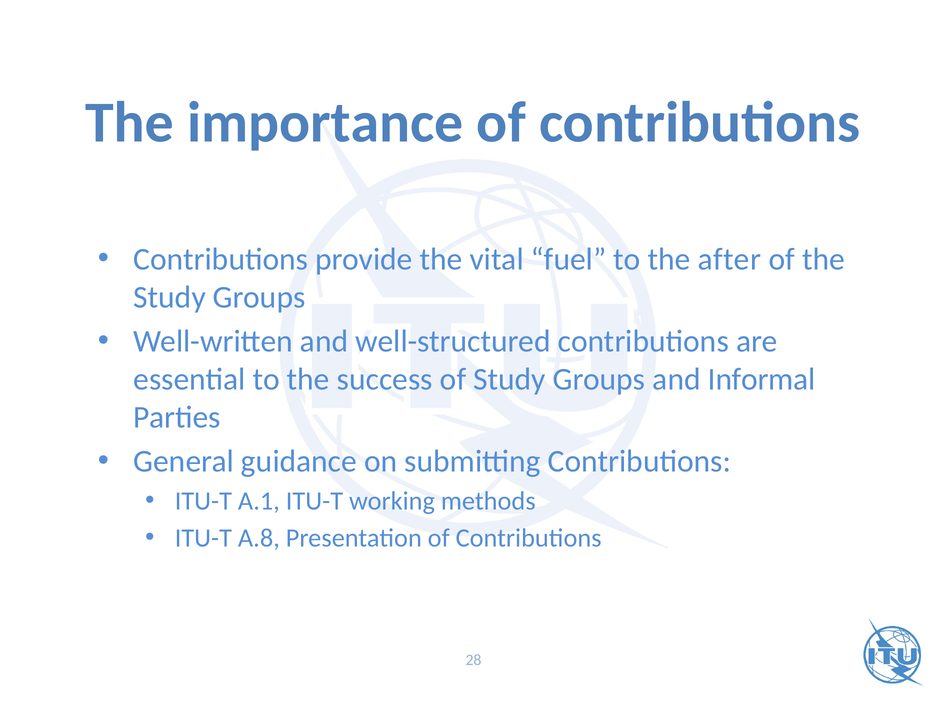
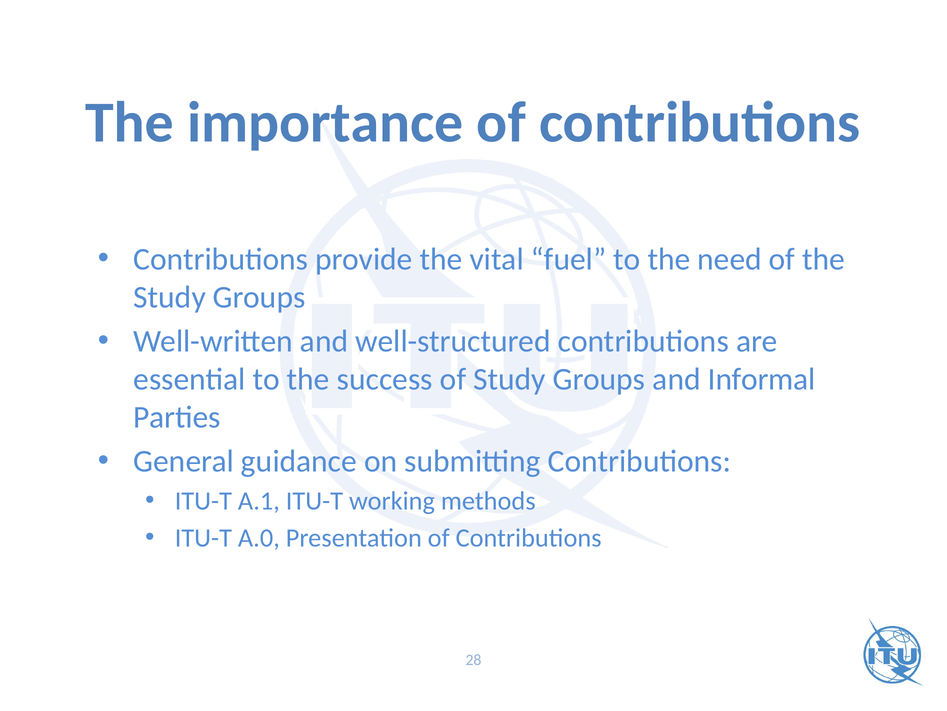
after: after -> need
A.8: A.8 -> A.0
